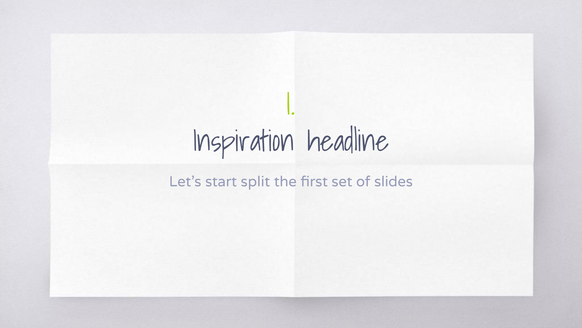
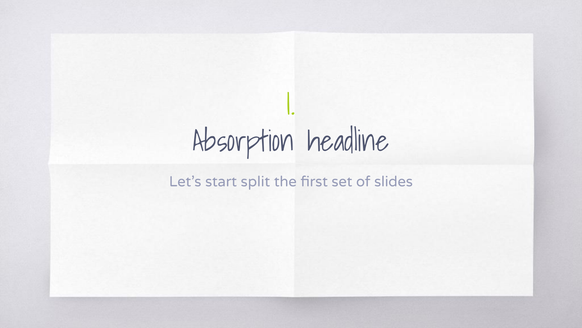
Inspiration: Inspiration -> Absorption
